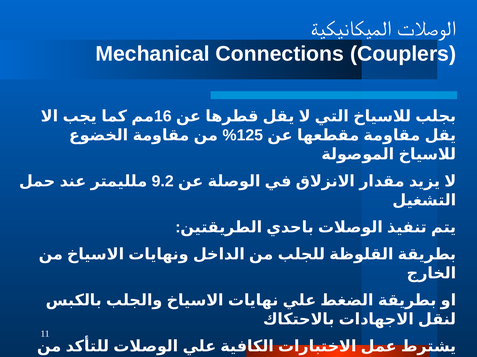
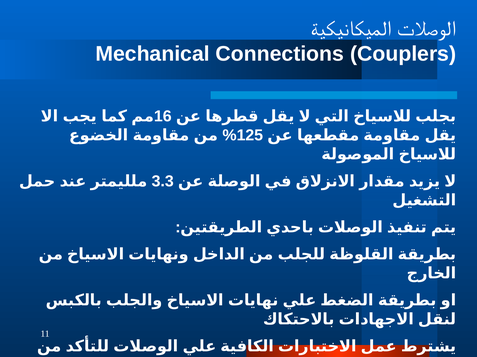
9.2: 9.2 -> 3.3
